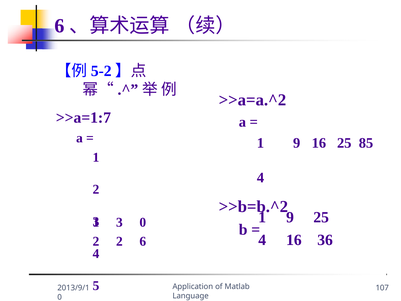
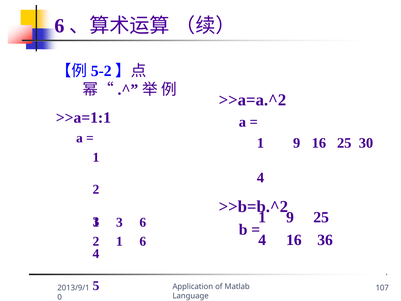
>>a=1:7: >>a=1:7 -> >>a=1:1
85: 85 -> 30
3 0: 0 -> 6
2 2: 2 -> 1
